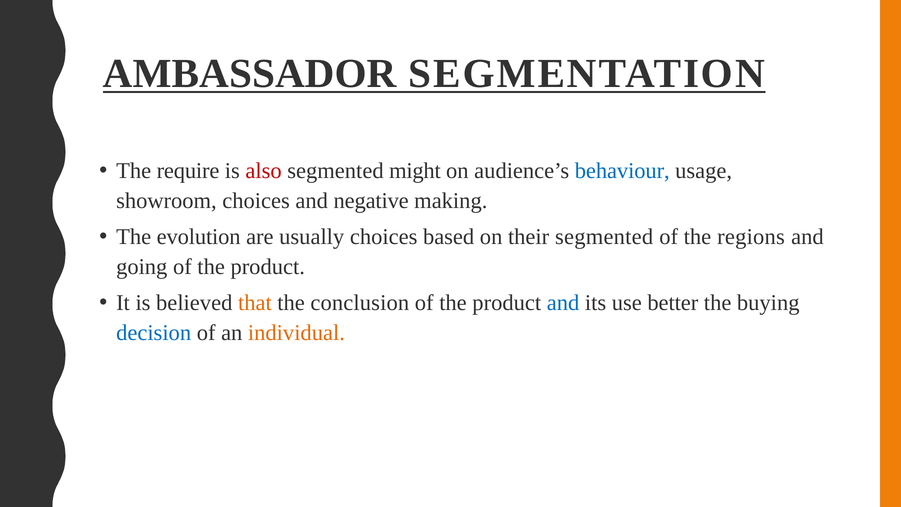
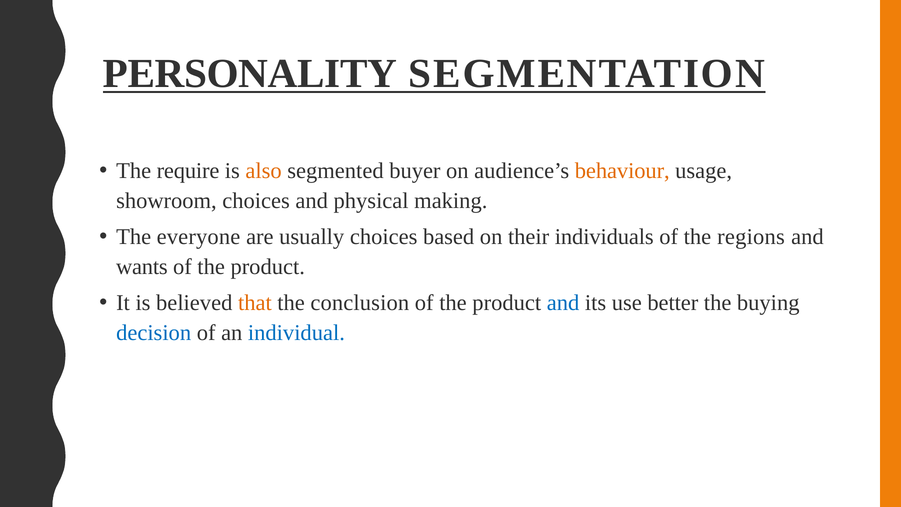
AMBASSADOR: AMBASSADOR -> PERSONALITY
also colour: red -> orange
might: might -> buyer
behaviour colour: blue -> orange
negative: negative -> physical
evolution: evolution -> everyone
their segmented: segmented -> individuals
going: going -> wants
individual colour: orange -> blue
